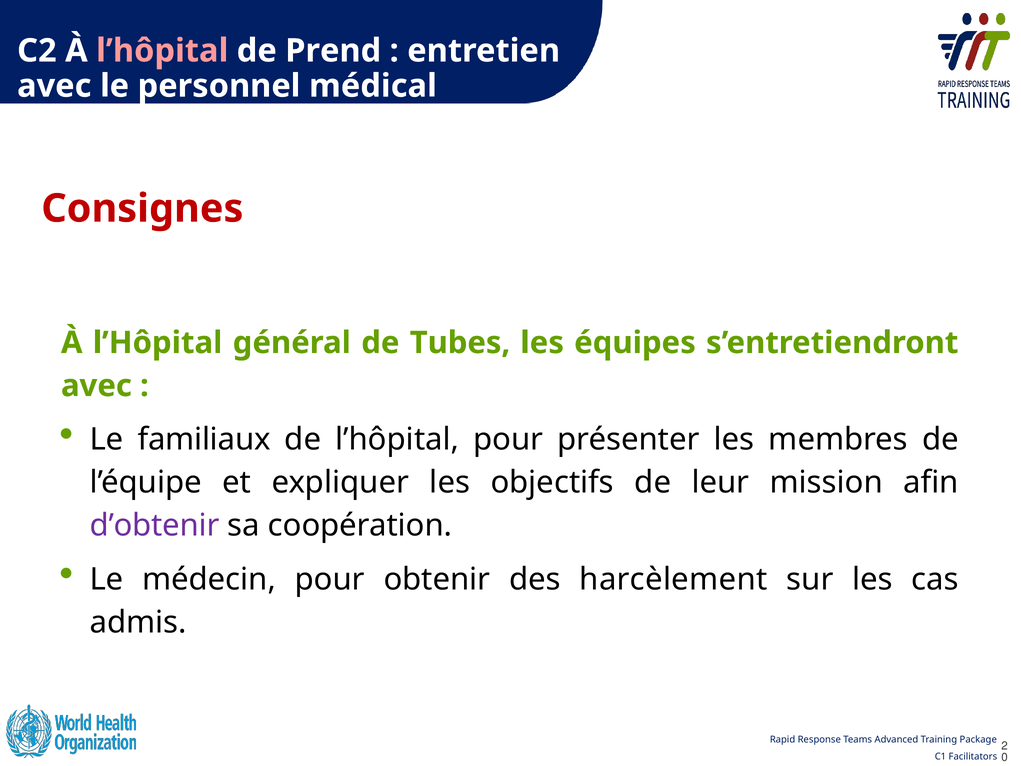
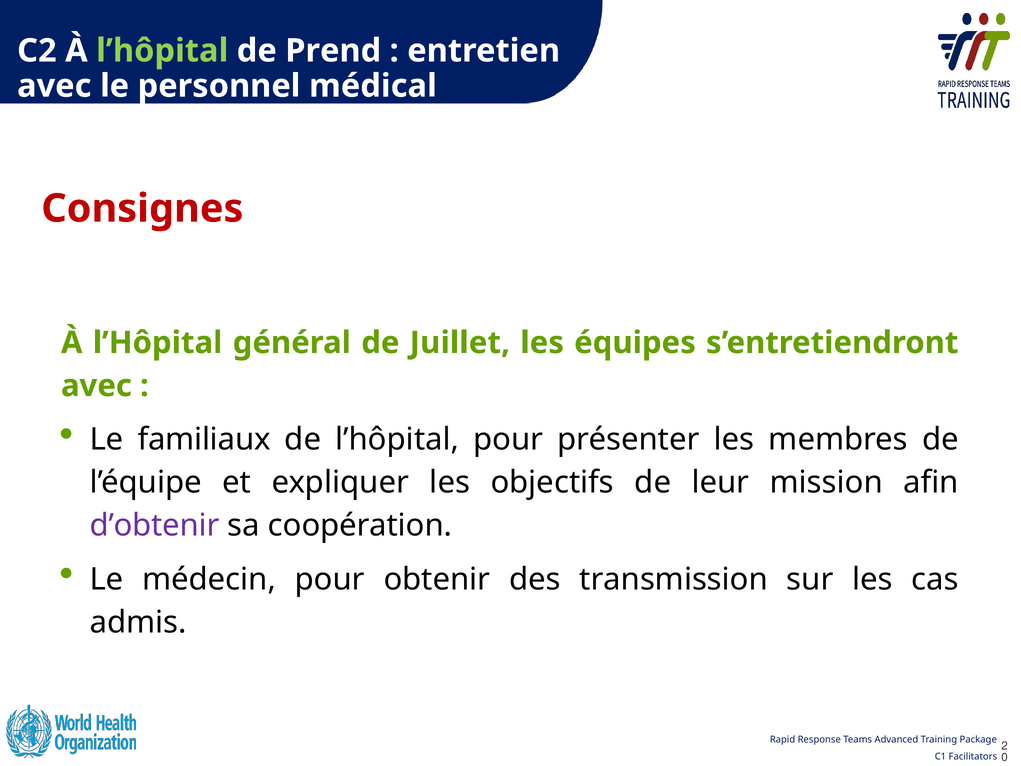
l’hôpital at (162, 51) colour: pink -> light green
Tubes: Tubes -> Juillet
harcèlement: harcèlement -> transmission
